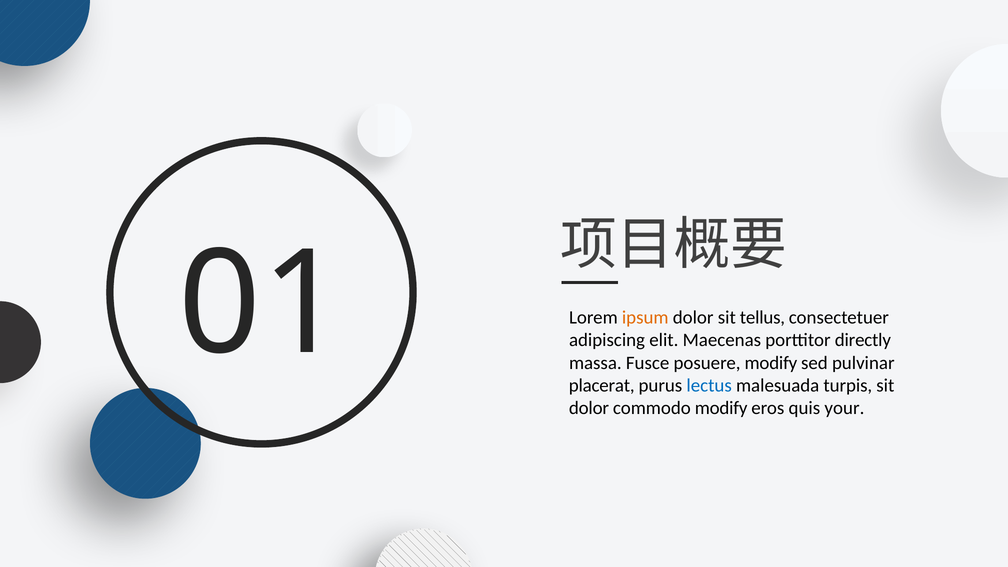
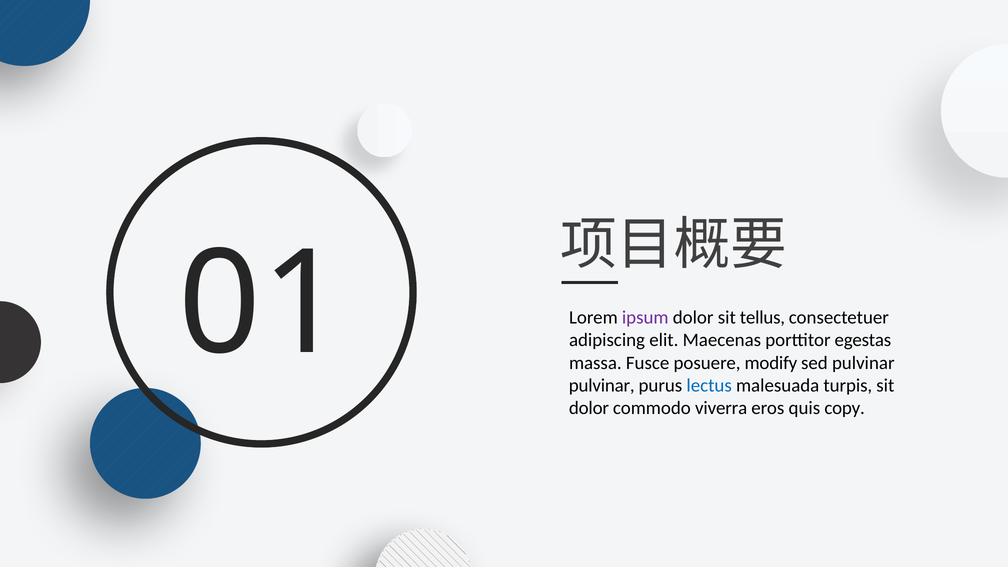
ipsum colour: orange -> purple
directly: directly -> egestas
placerat at (602, 386): placerat -> pulvinar
commodo modify: modify -> viverra
your: your -> copy
